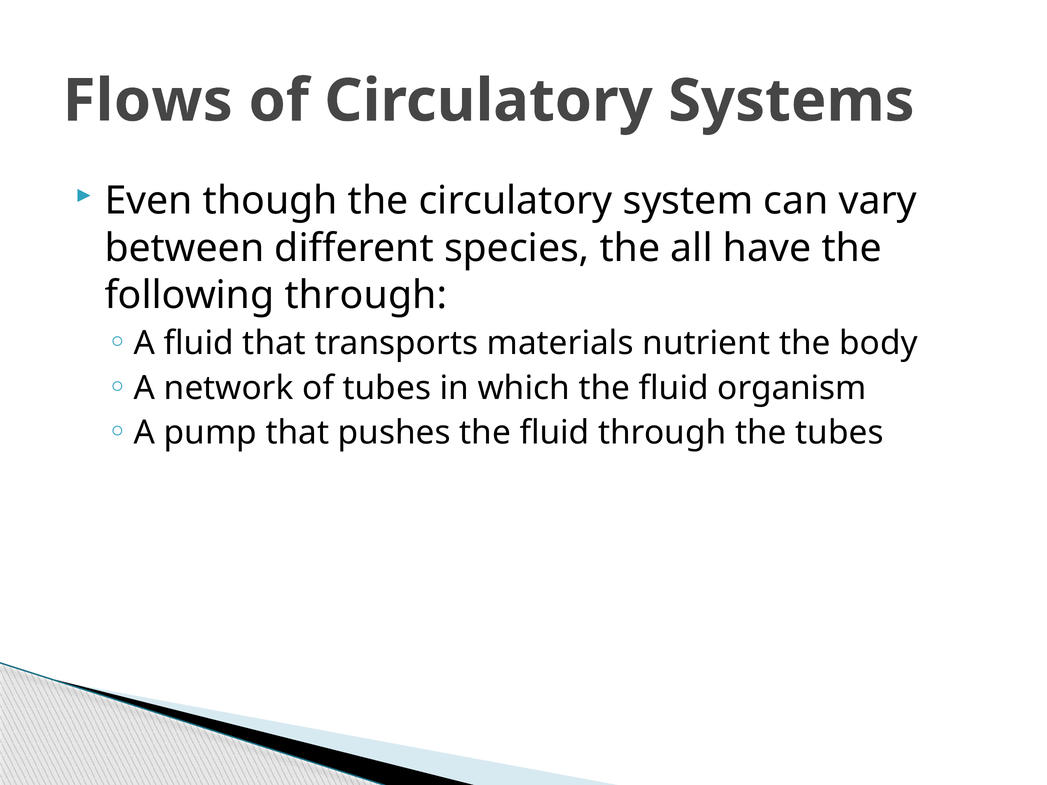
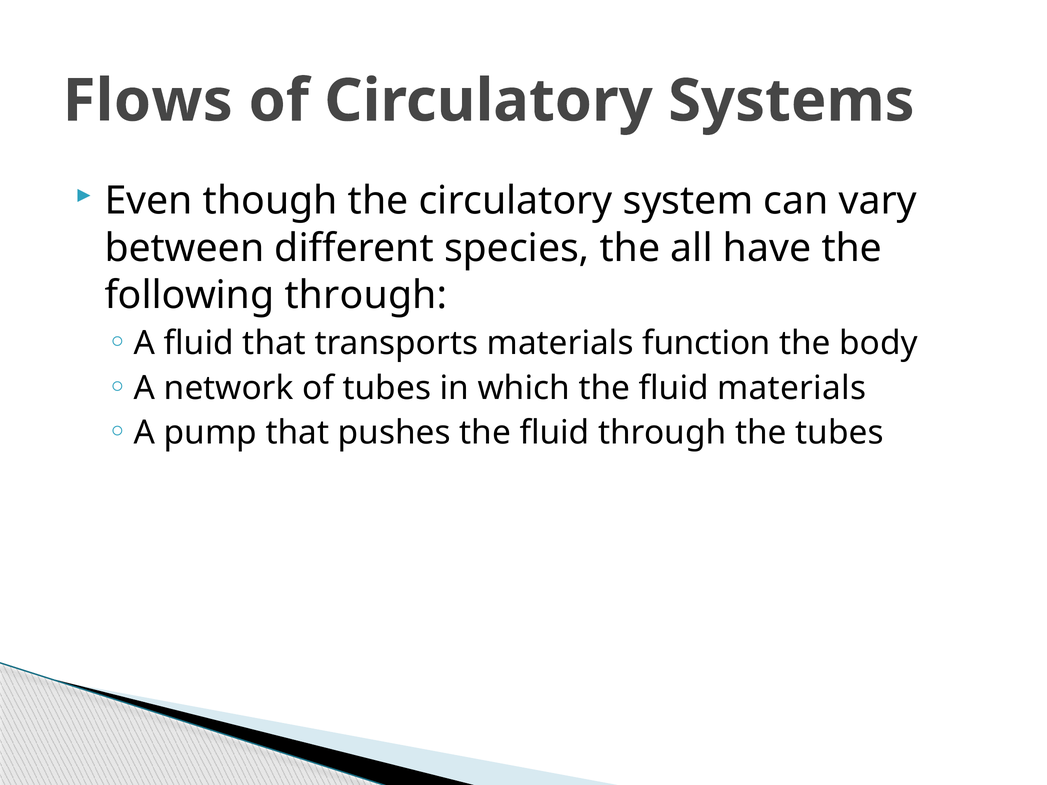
nutrient: nutrient -> function
fluid organism: organism -> materials
